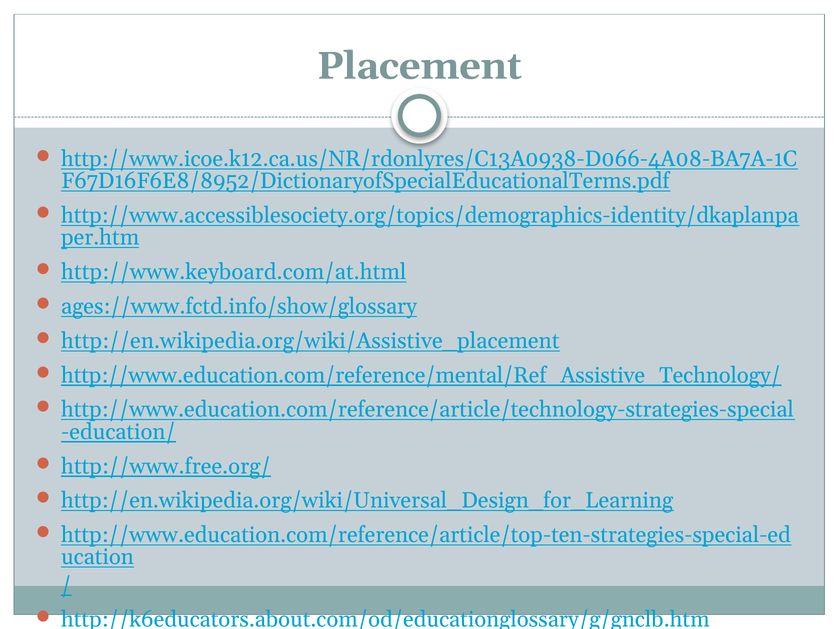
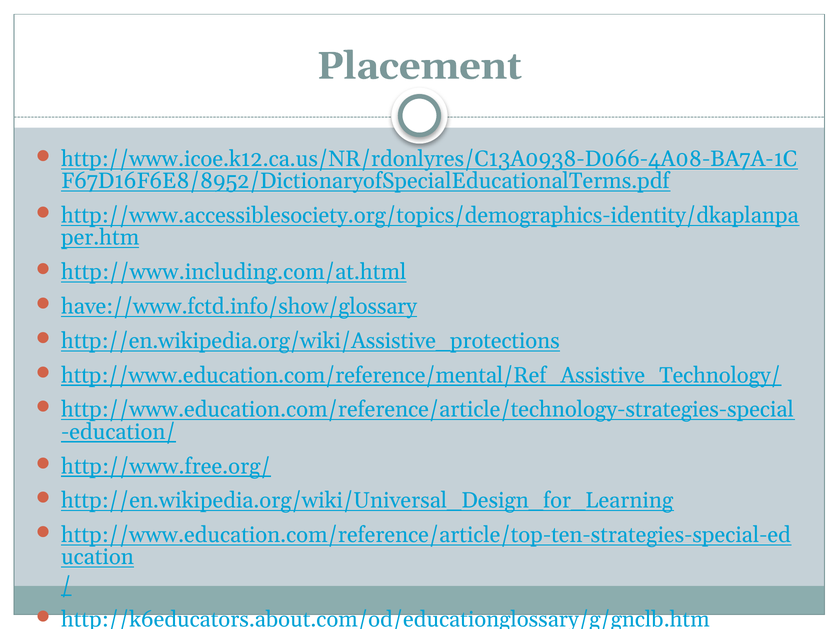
http://www.keyboard.com/at.html: http://www.keyboard.com/at.html -> http://www.including.com/at.html
ages://www.fctd.info/show/glossary: ages://www.fctd.info/show/glossary -> have://www.fctd.info/show/glossary
http://en.wikipedia.org/wiki/Assistive_placement: http://en.wikipedia.org/wiki/Assistive_placement -> http://en.wikipedia.org/wiki/Assistive_protections
